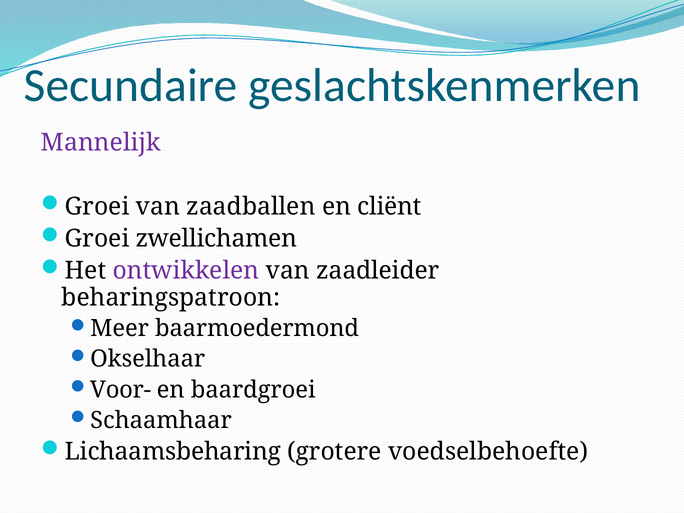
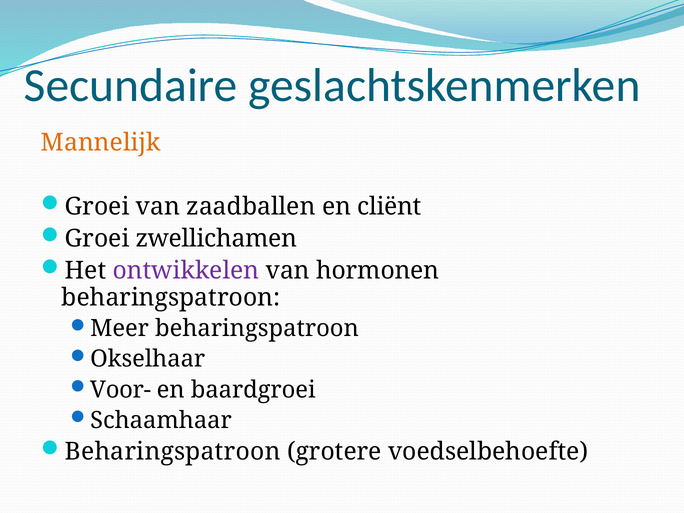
Mannelijk colour: purple -> orange
zaadleider: zaadleider -> hormonen
Meer baarmoedermond: baarmoedermond -> beharingspatroon
Lichaamsbeharing at (173, 452): Lichaamsbeharing -> Beharingspatroon
